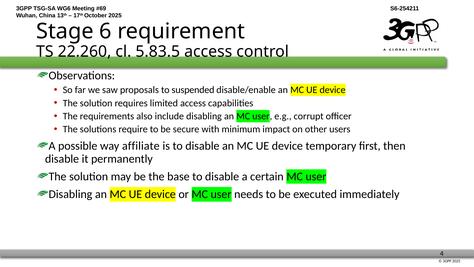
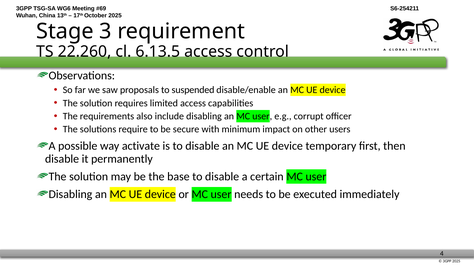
6: 6 -> 3
5.83.5: 5.83.5 -> 6.13.5
affiliate: affiliate -> activate
